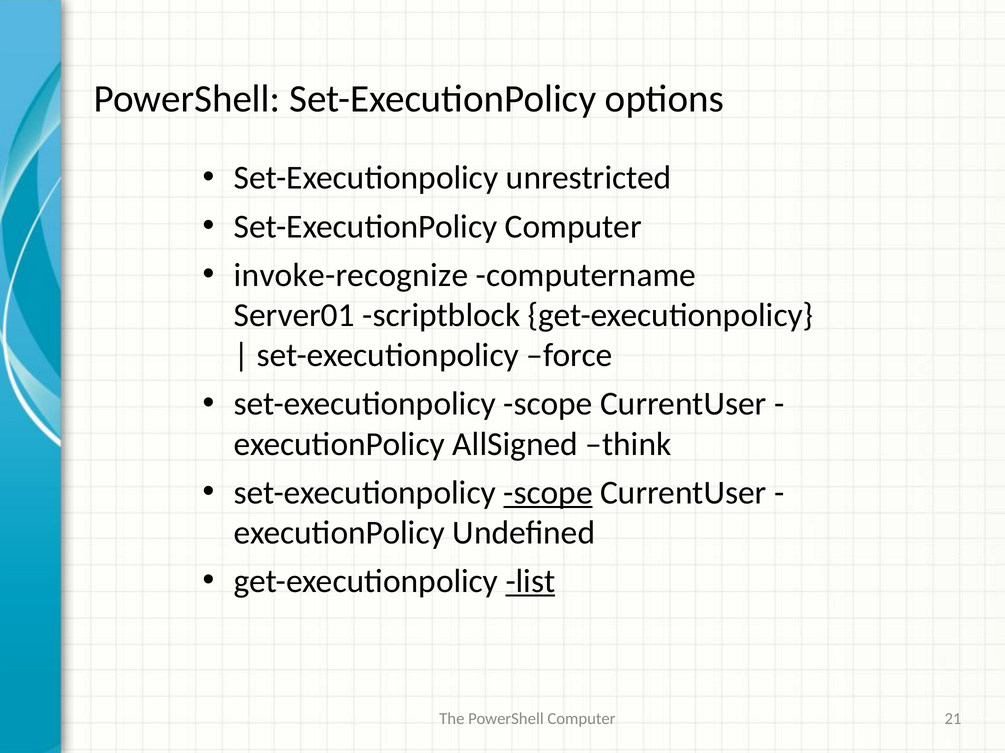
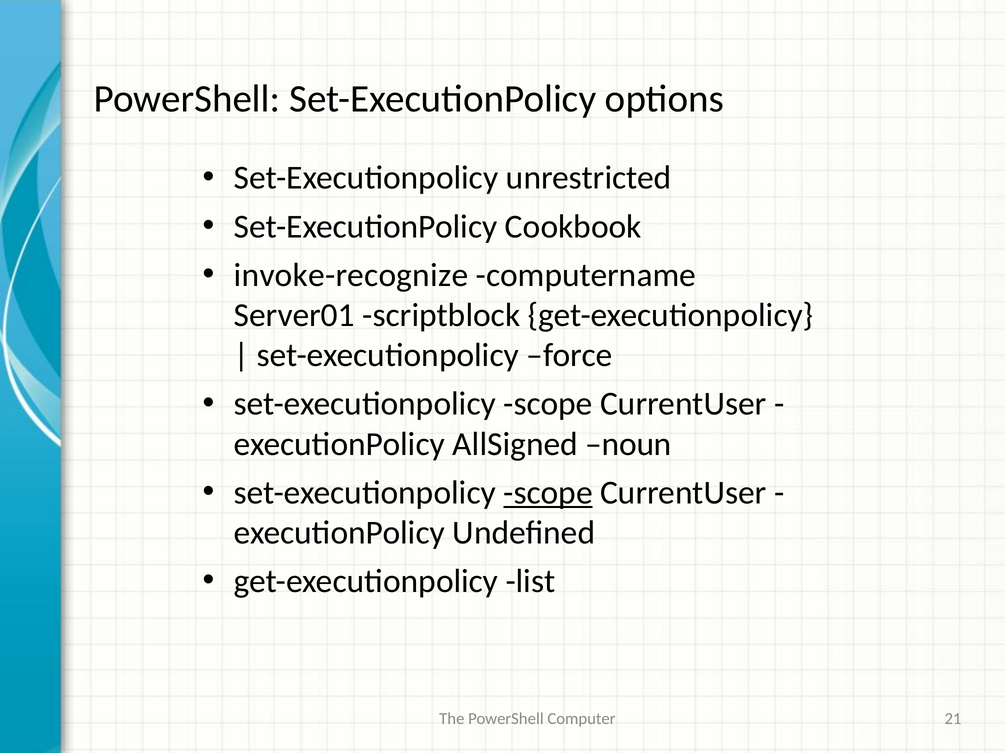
Set-ExecutionPolicy Computer: Computer -> Cookbook
think: think -> noun
list underline: present -> none
